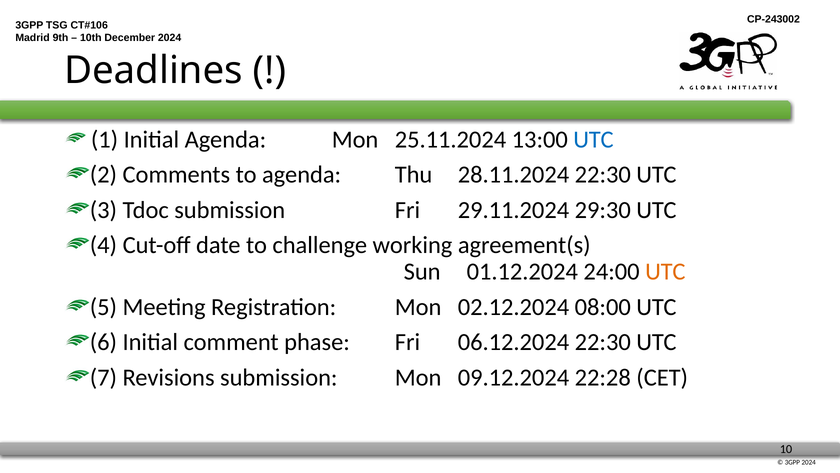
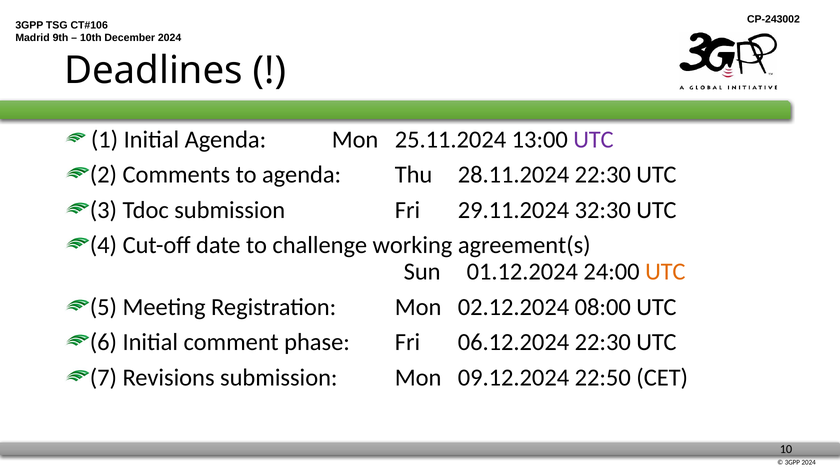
UTC at (594, 139) colour: blue -> purple
29:30: 29:30 -> 32:30
22:28: 22:28 -> 22:50
